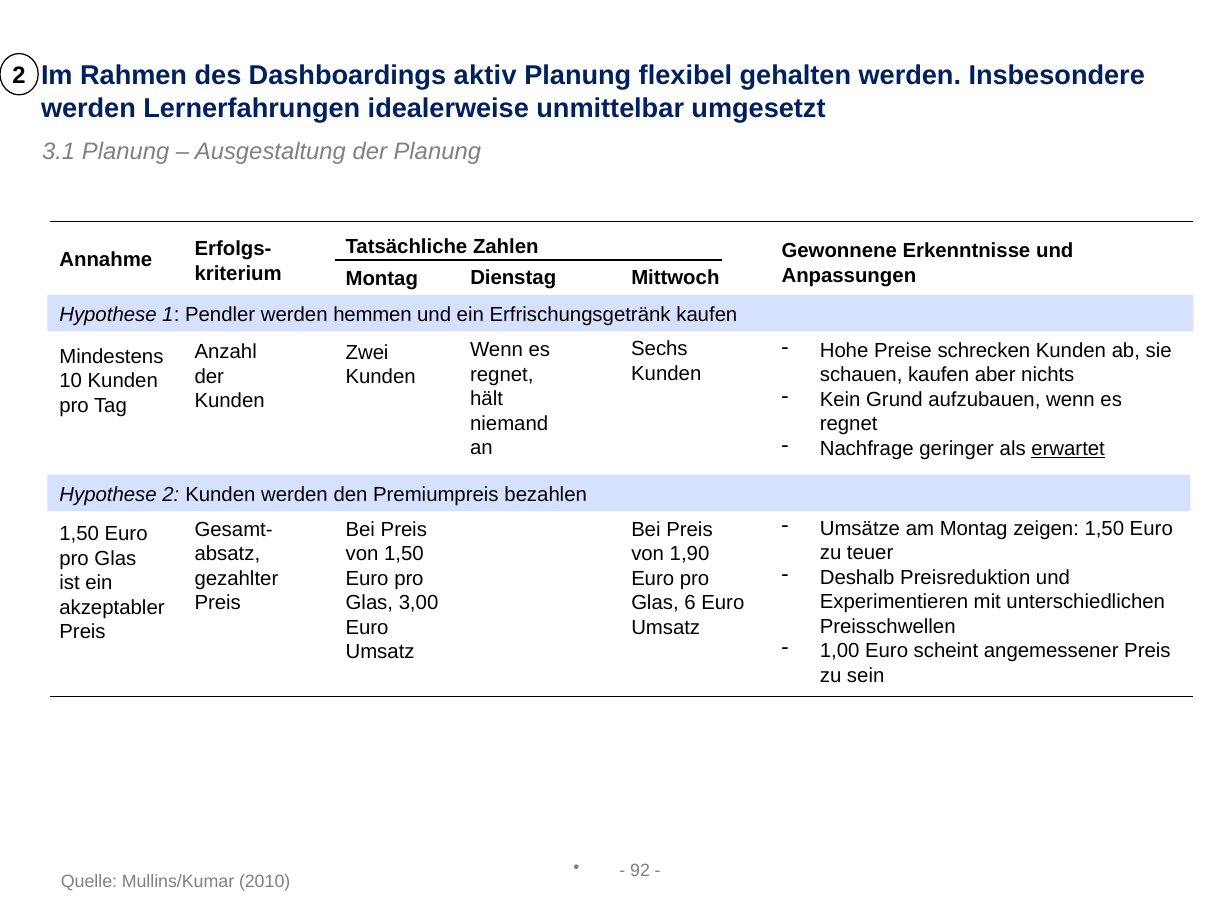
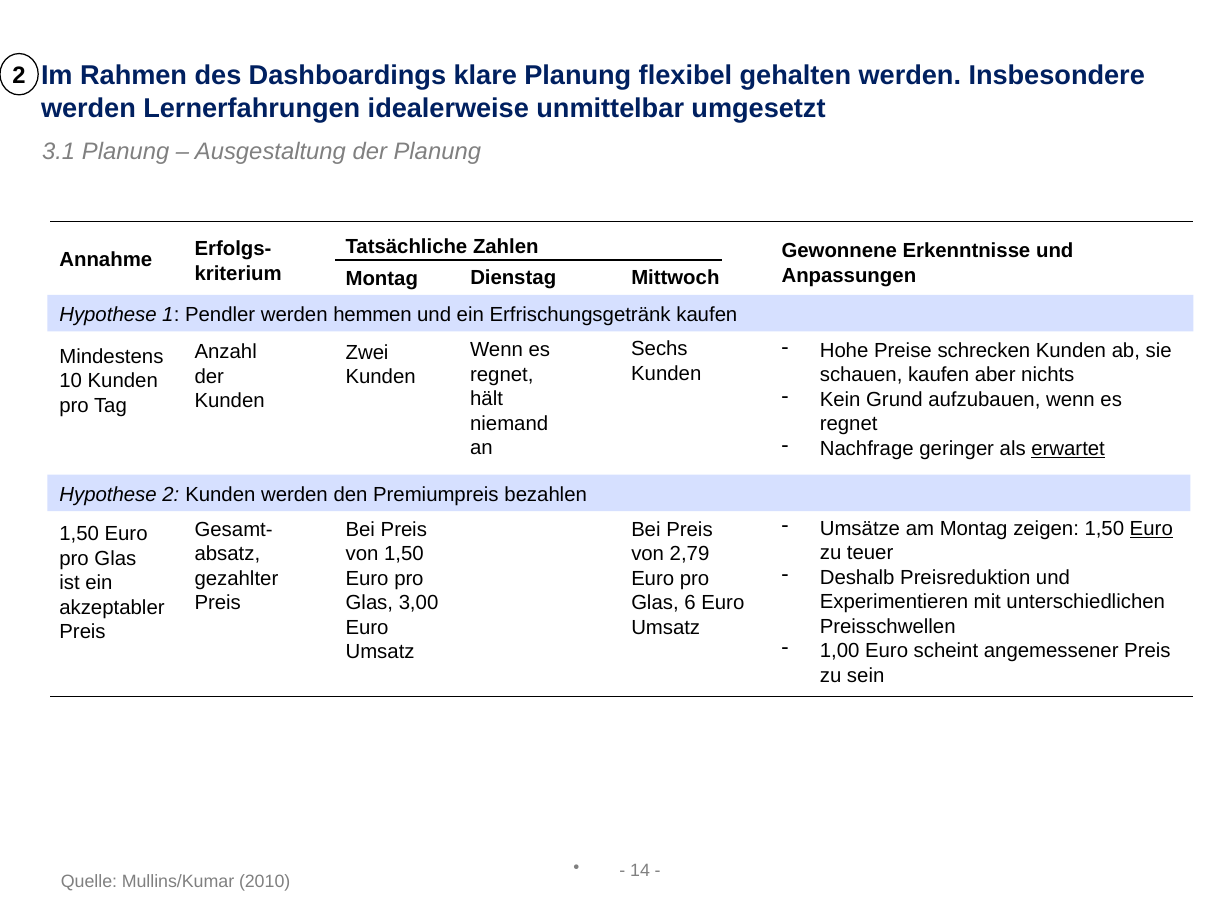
aktiv: aktiv -> klare
Euro at (1151, 529) underline: none -> present
1,90: 1,90 -> 2,79
92: 92 -> 14
